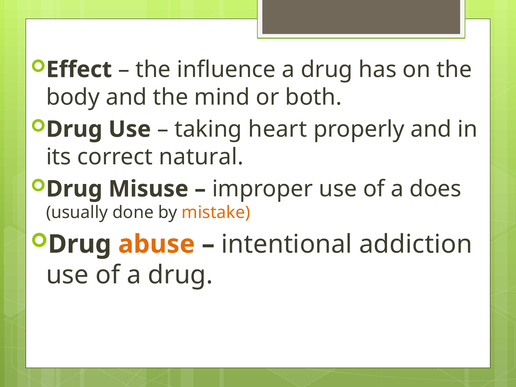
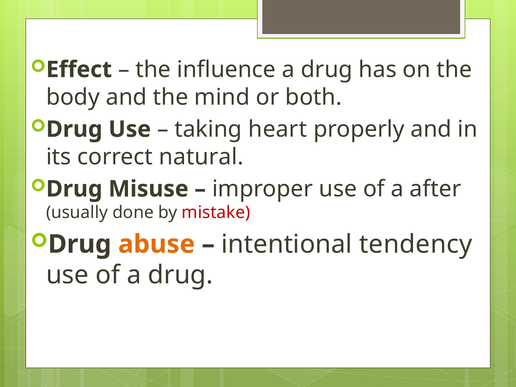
does: does -> after
mistake colour: orange -> red
addiction: addiction -> tendency
